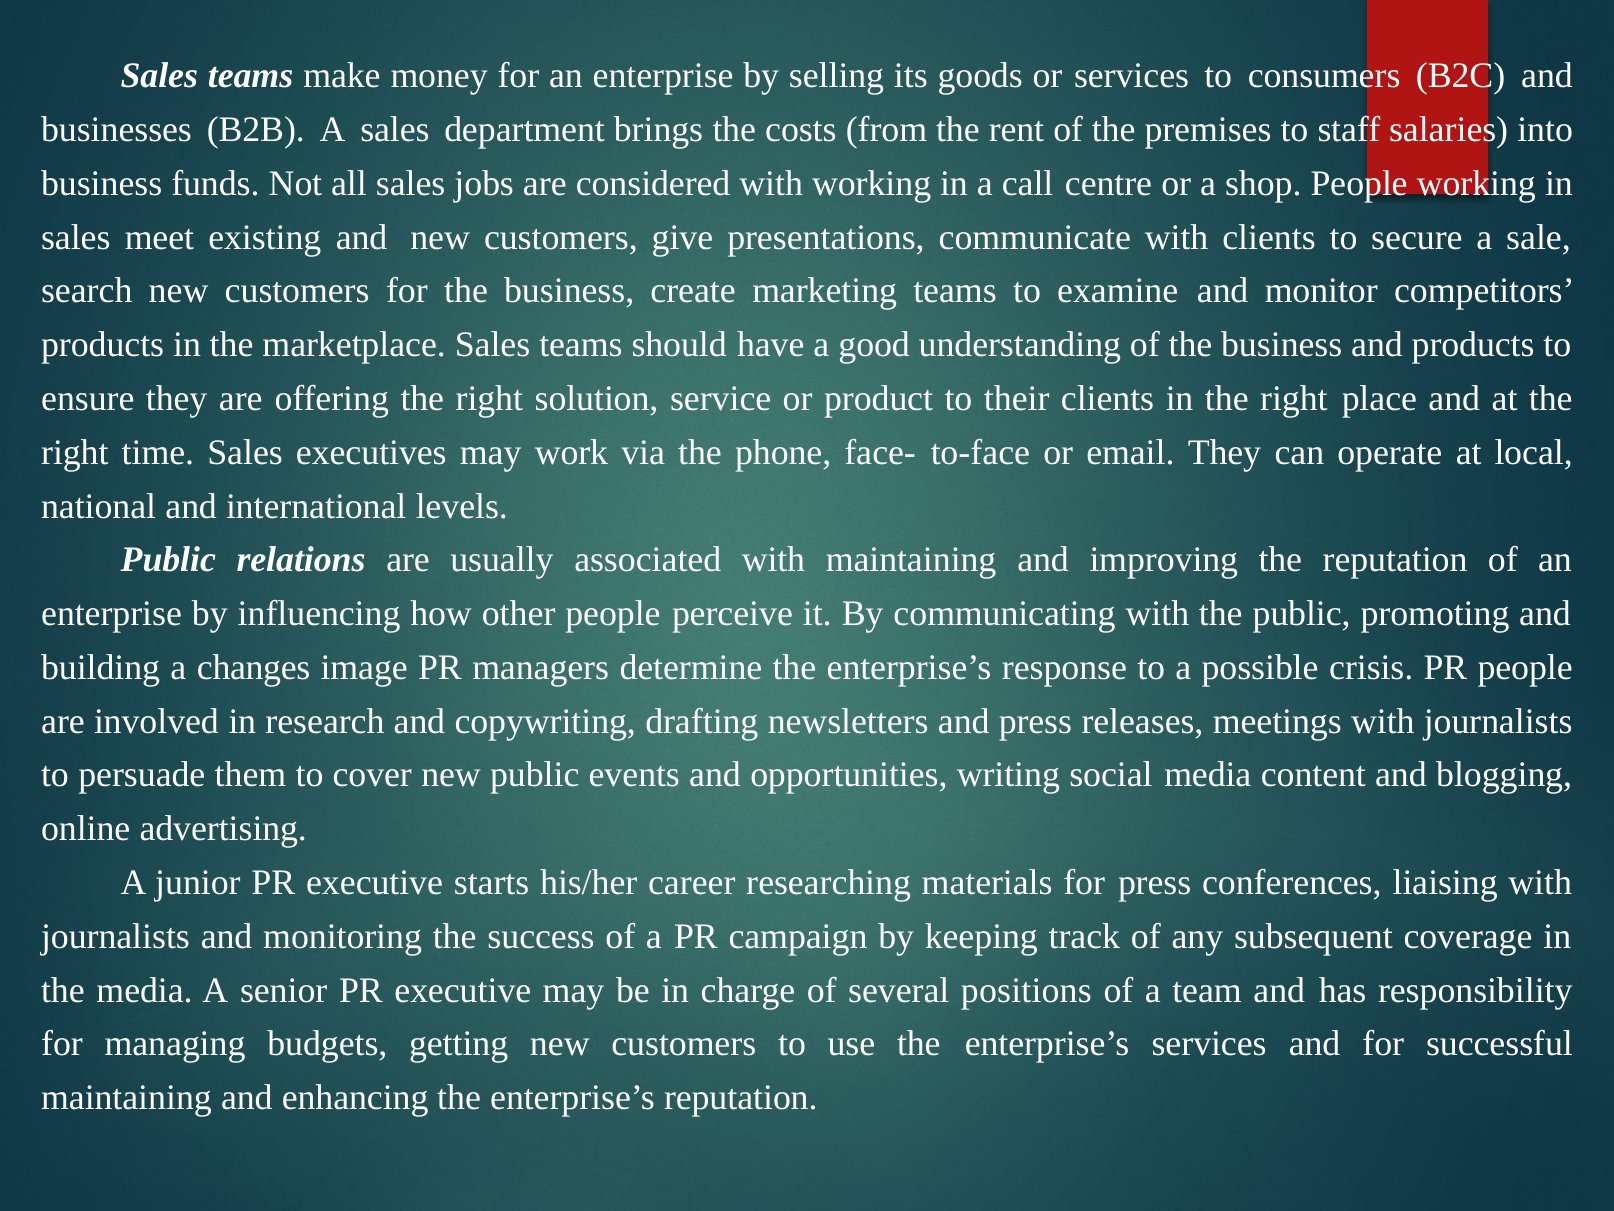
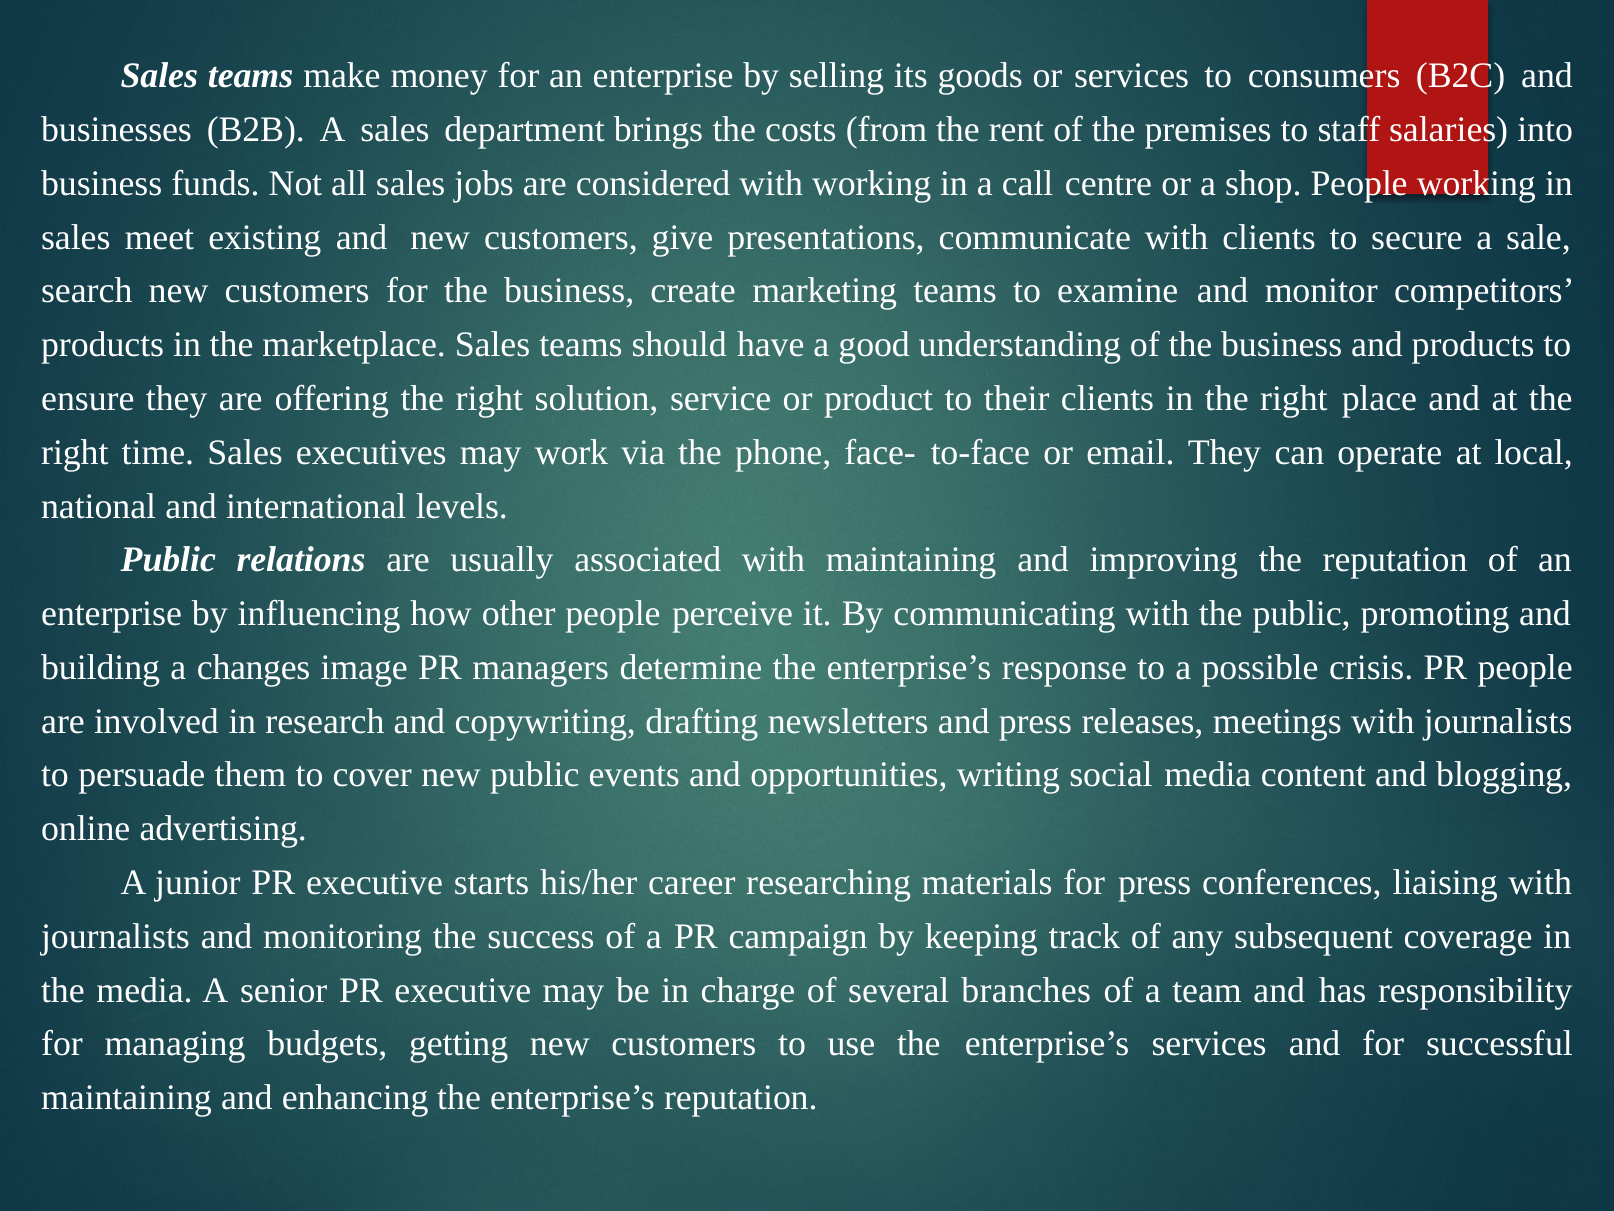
positions: positions -> branches
